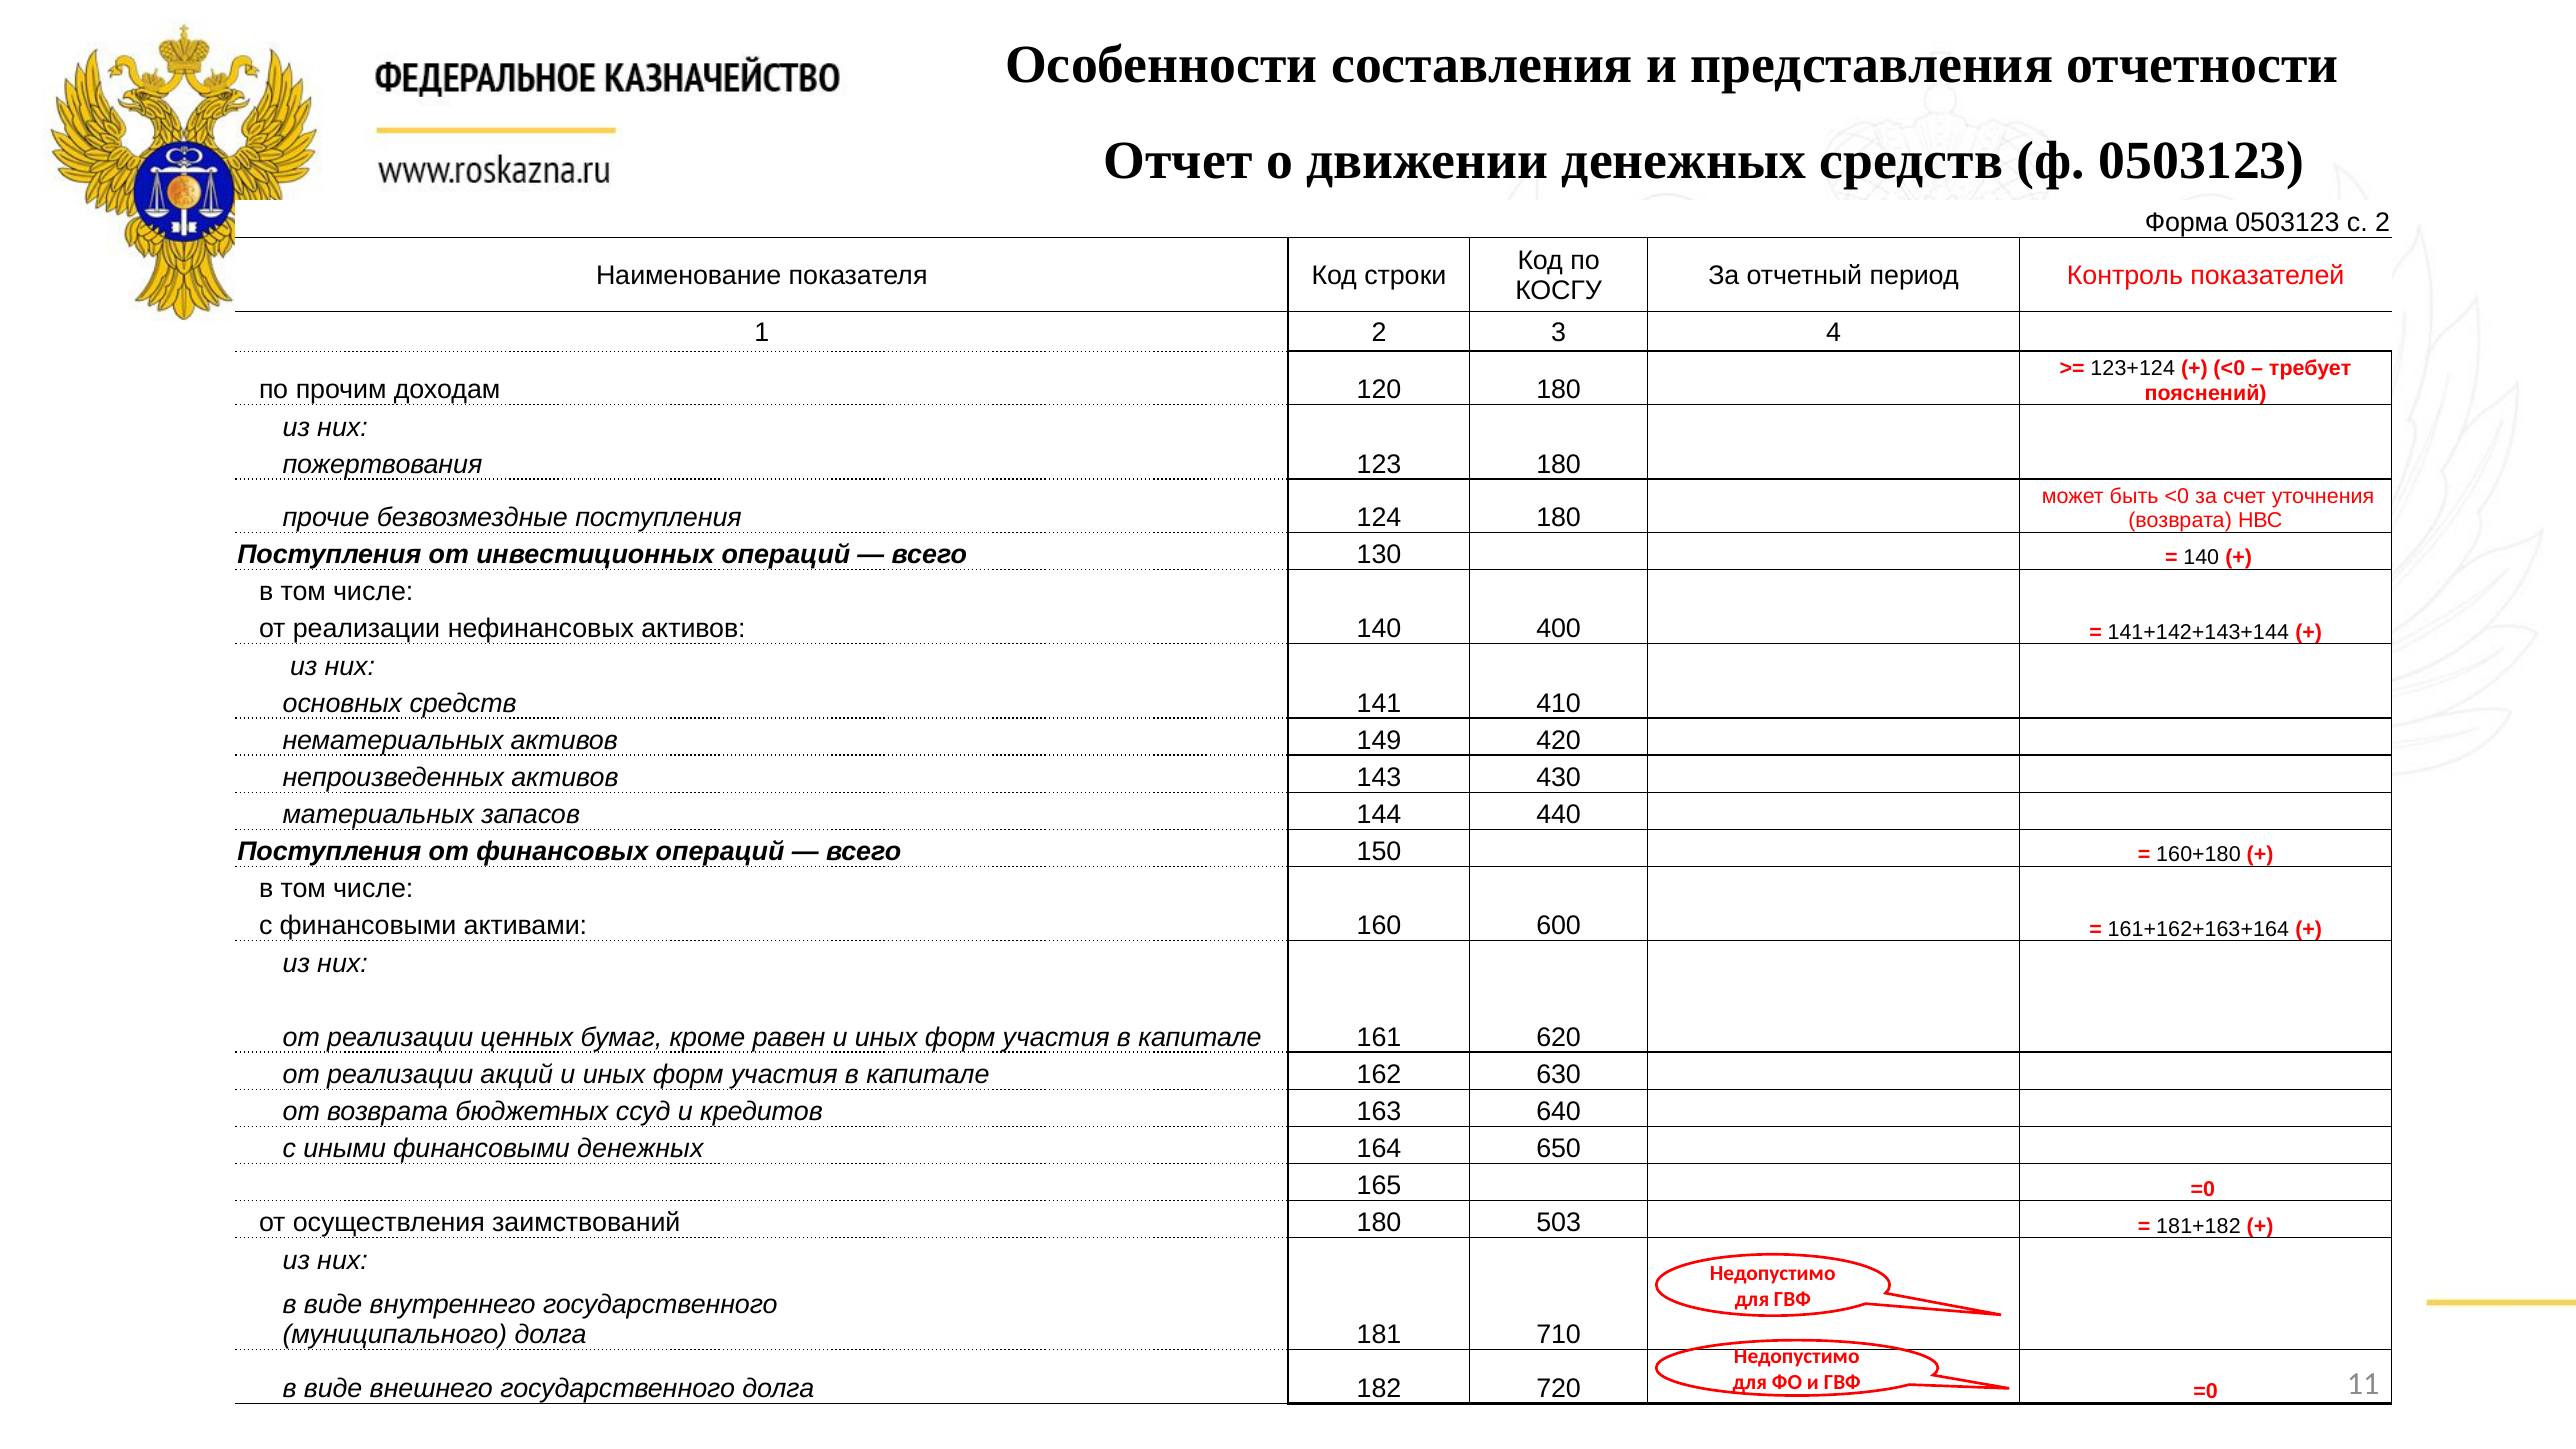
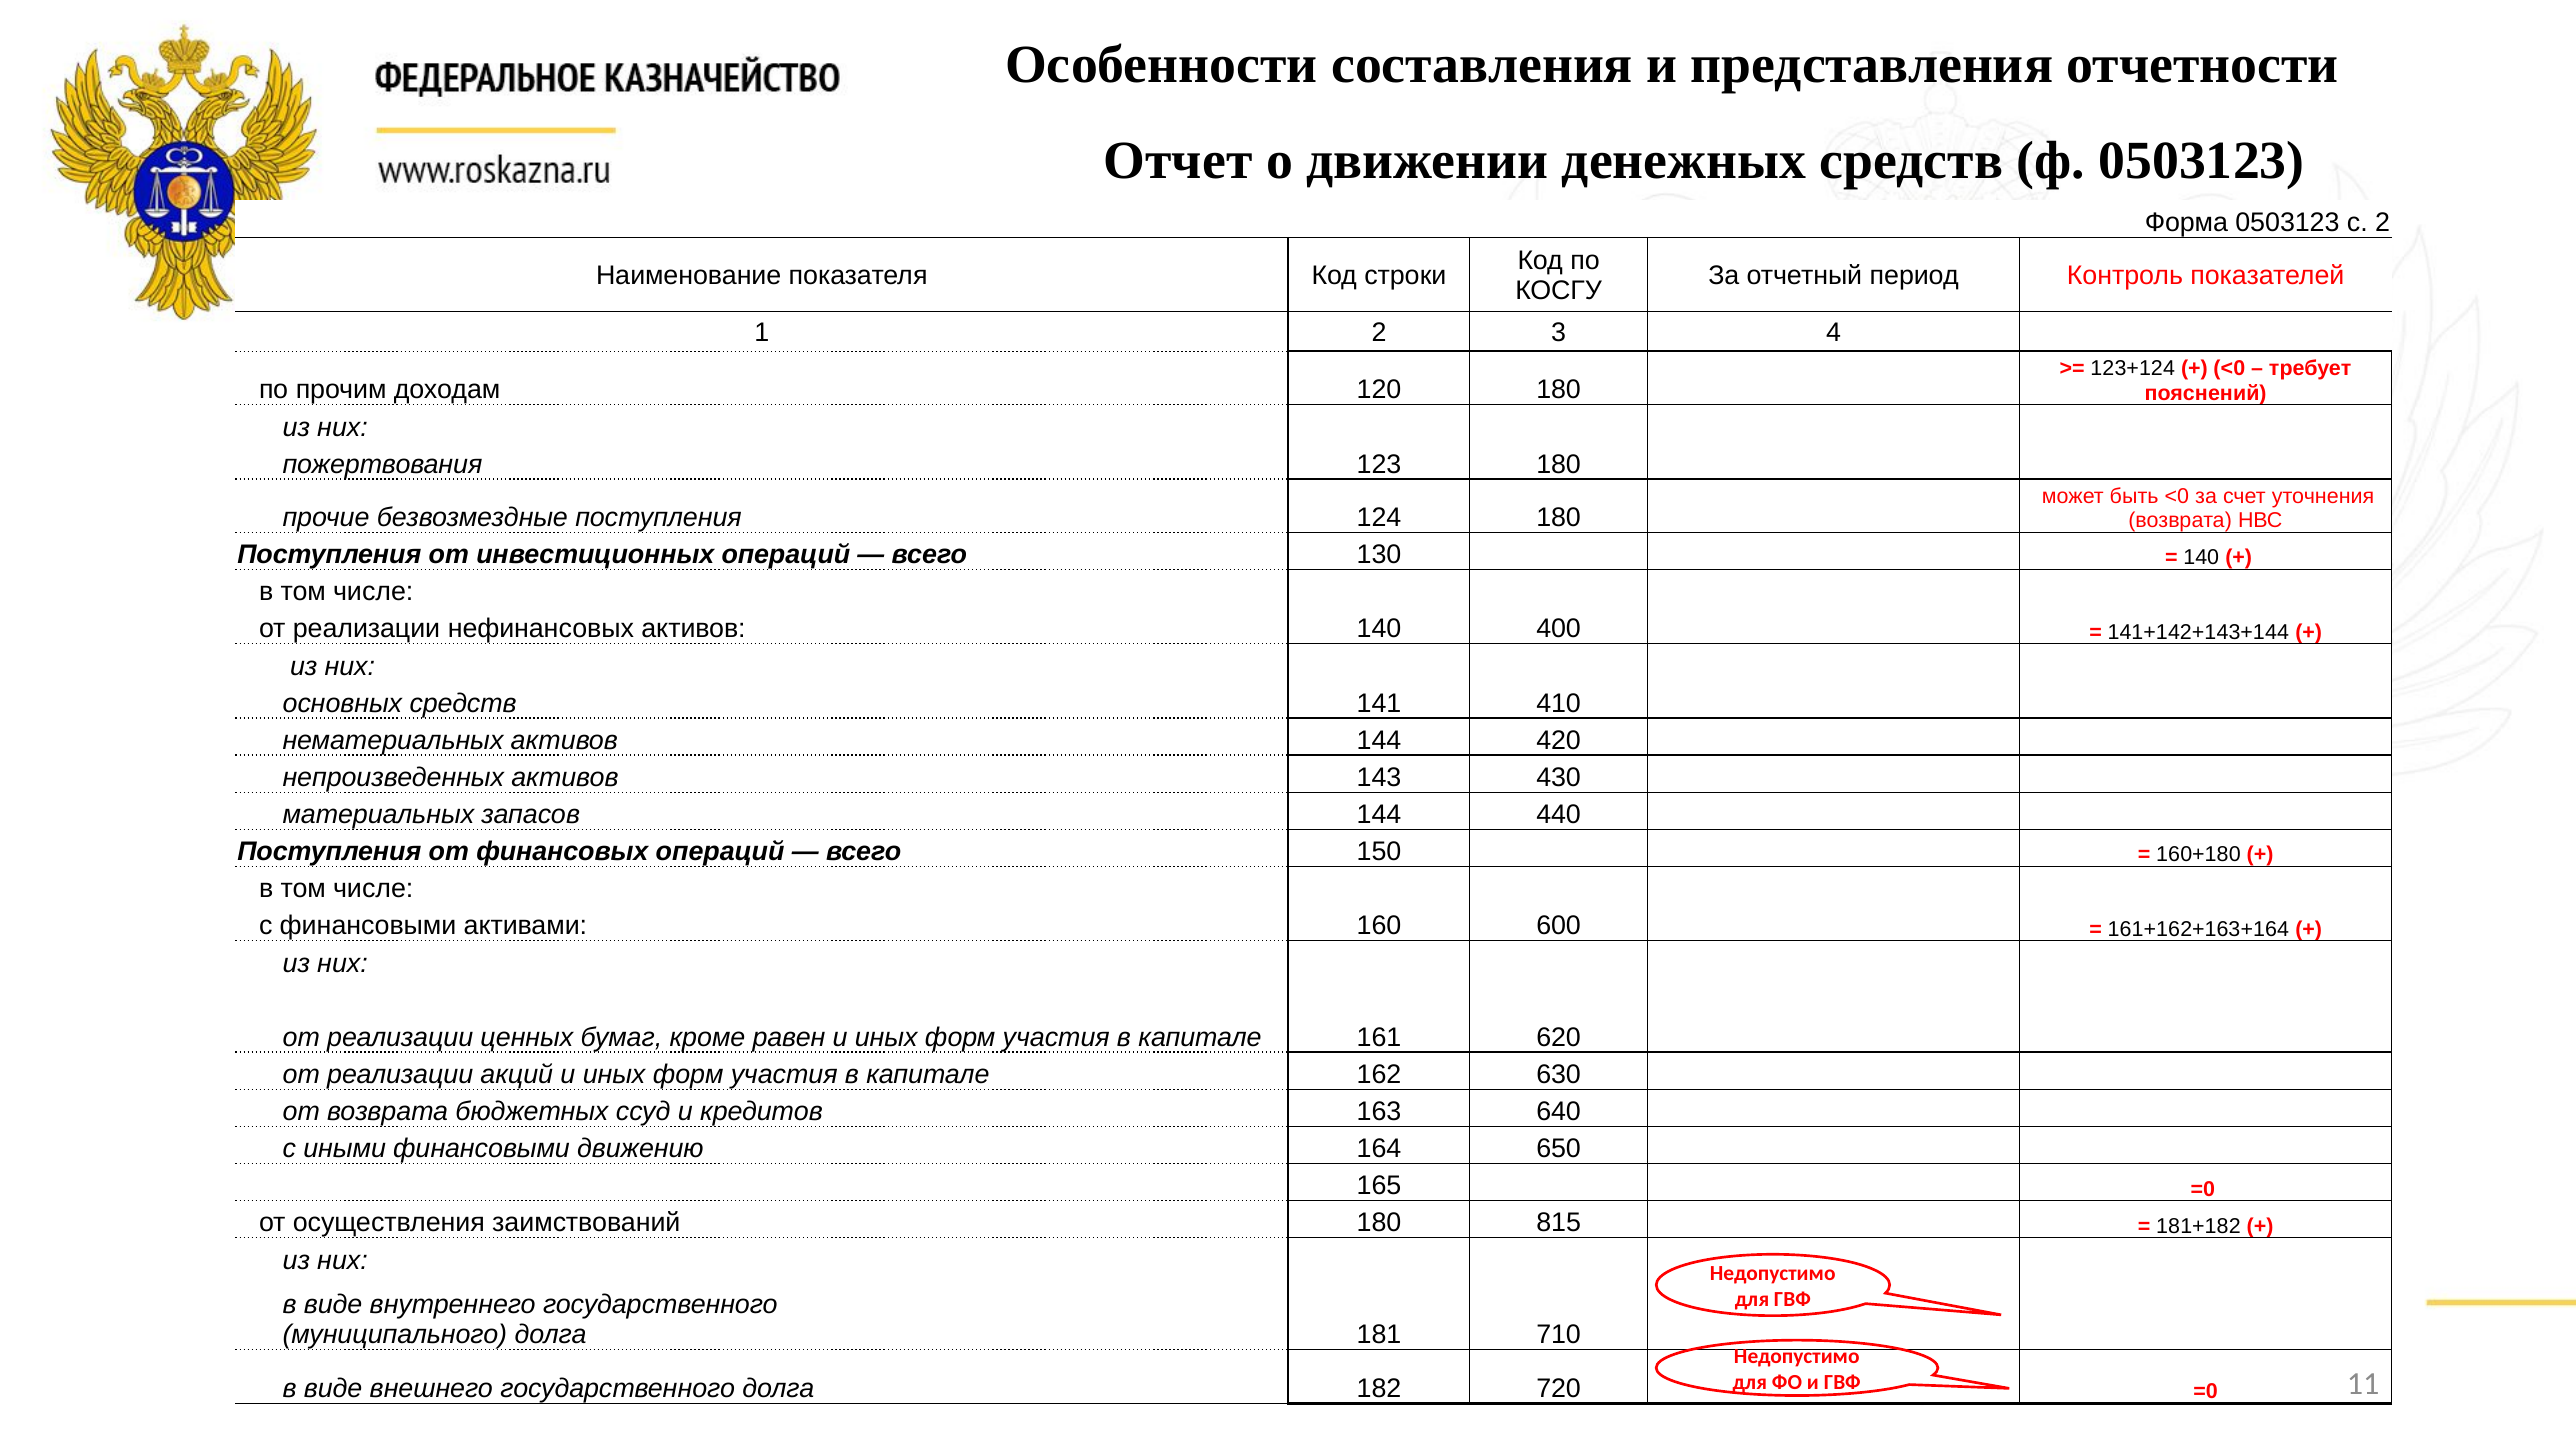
активов 149: 149 -> 144
финансовыми денежных: денежных -> движению
503: 503 -> 815
